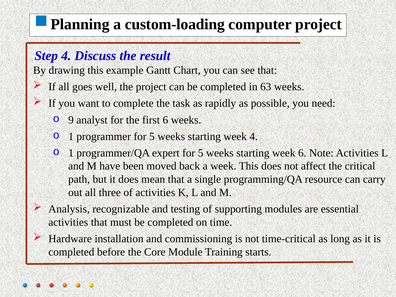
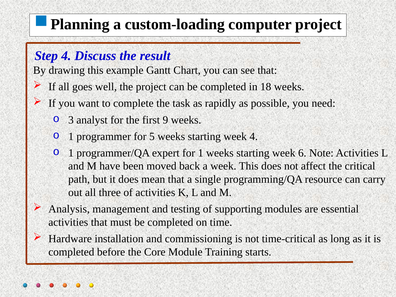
63: 63 -> 18
9: 9 -> 3
first 6: 6 -> 9
expert for 5: 5 -> 1
recognizable: recognizable -> management
